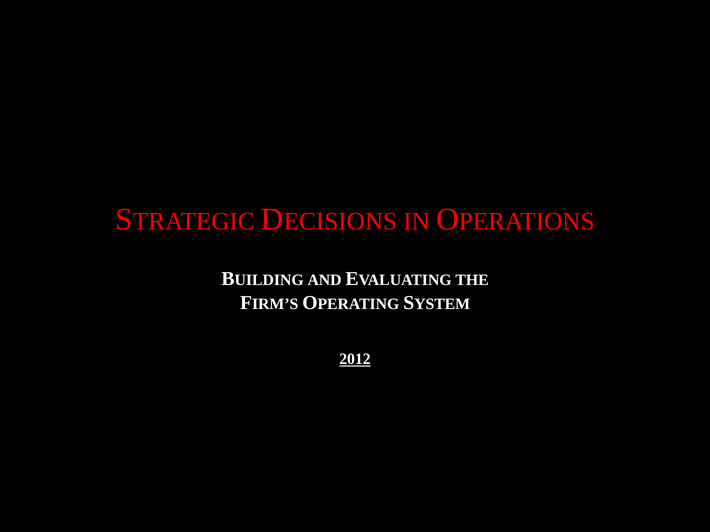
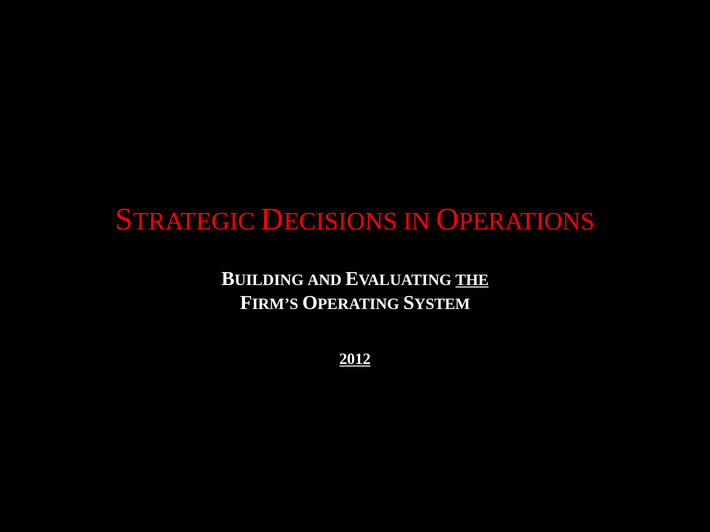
THE underline: none -> present
